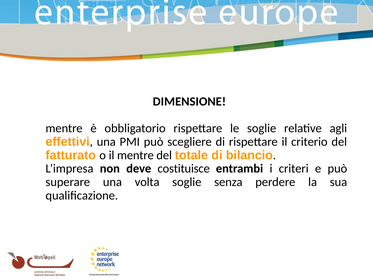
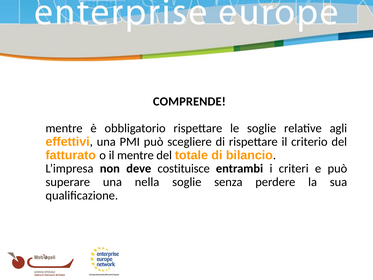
DIMENSIONE: DIMENSIONE -> COMPRENDE
volta: volta -> nella
